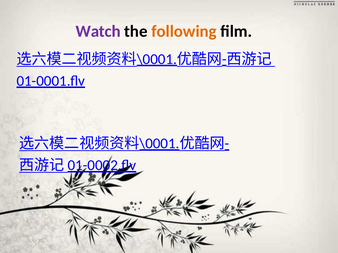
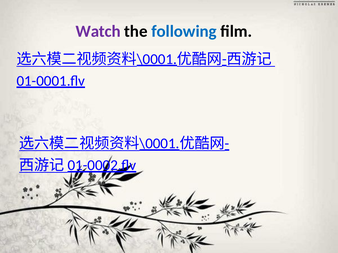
following colour: orange -> blue
